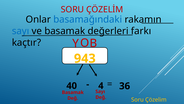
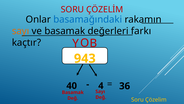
sayı at (21, 31) colour: blue -> orange
